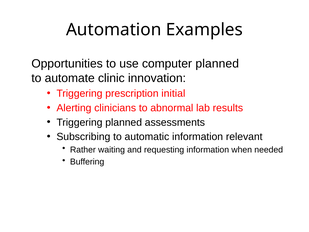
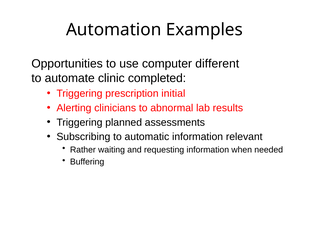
computer planned: planned -> different
innovation: innovation -> completed
